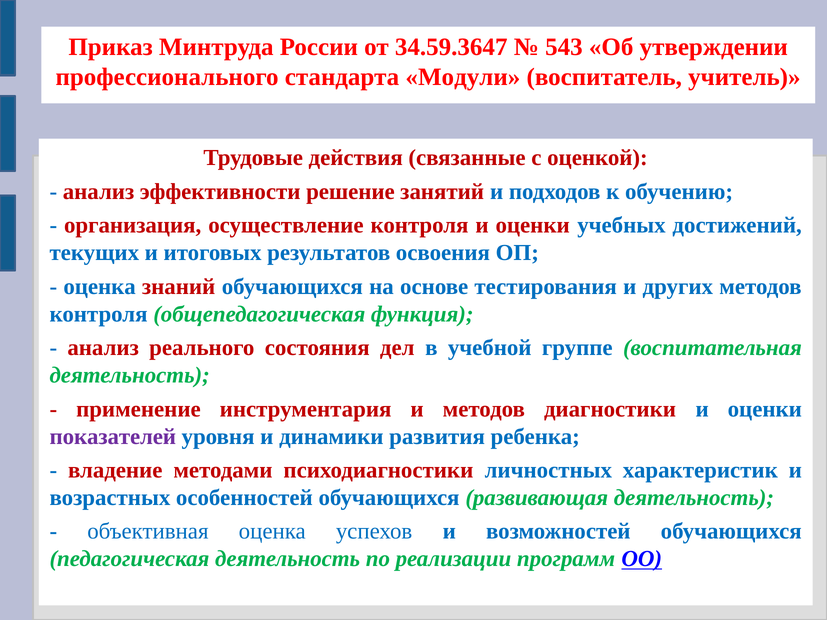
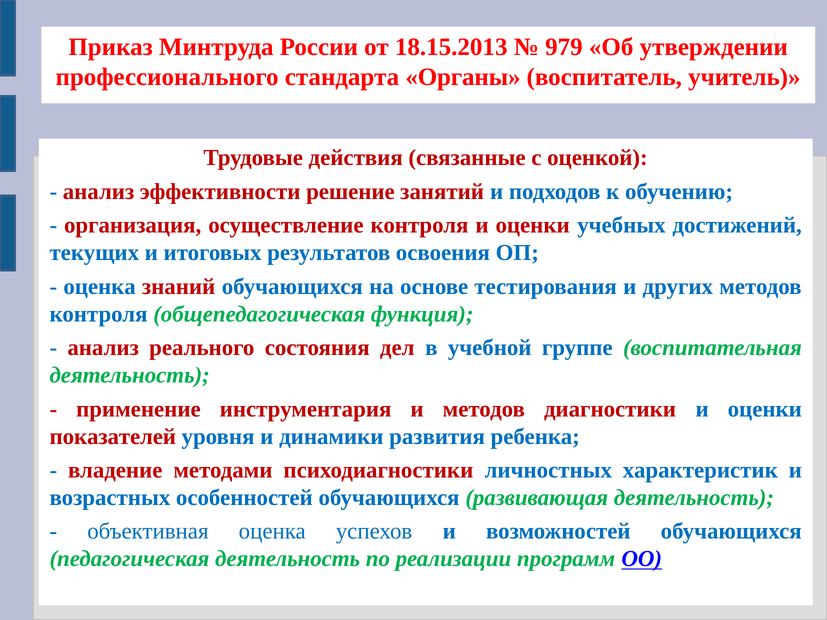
34.59.3647: 34.59.3647 -> 18.15.2013
543: 543 -> 979
Модули: Модули -> Органы
показателей colour: purple -> red
